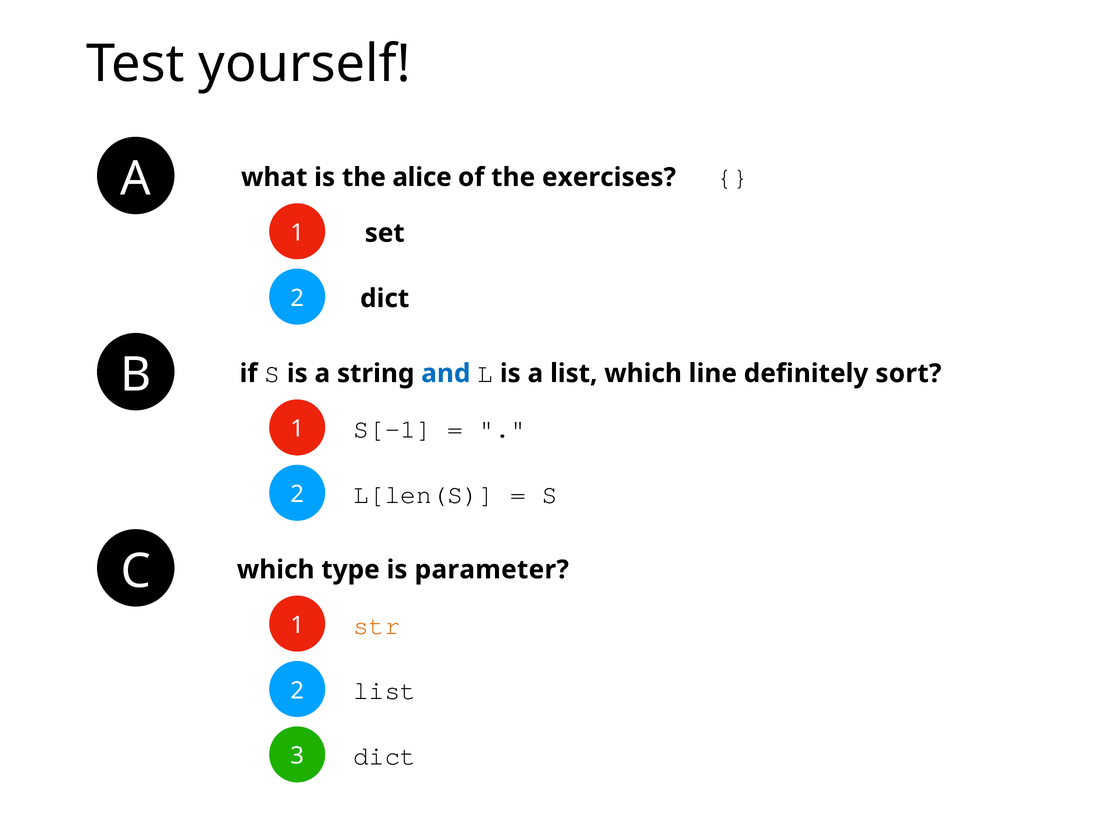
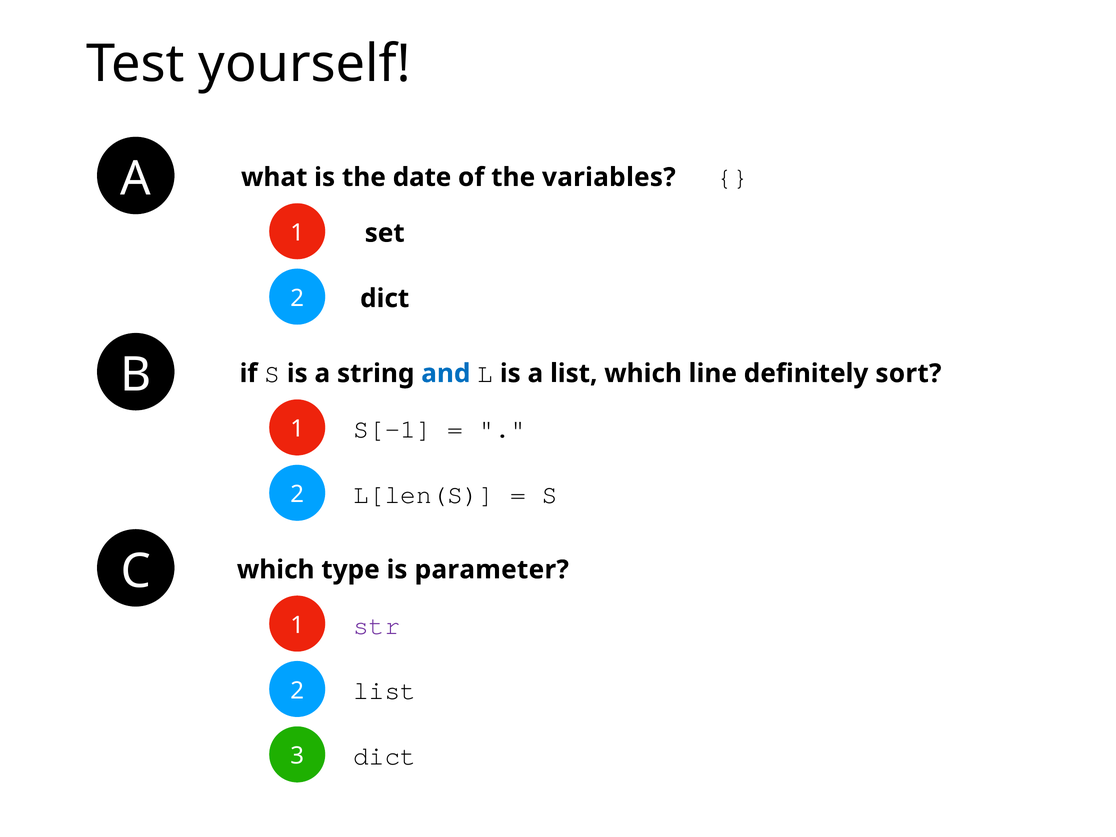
alice: alice -> date
exercises: exercises -> variables
str colour: orange -> purple
